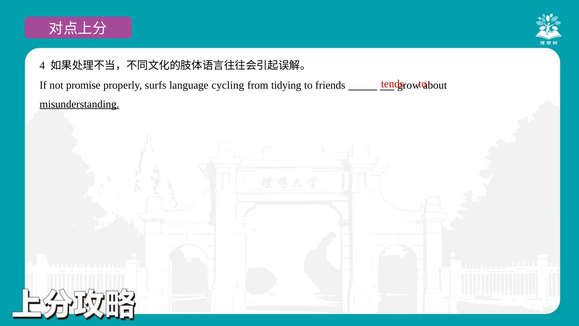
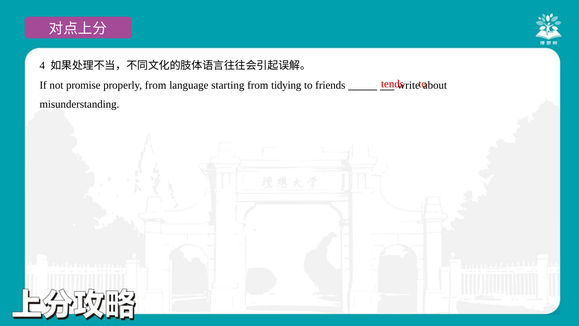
properly surfs: surfs -> from
cycling: cycling -> starting
grow: grow -> write
misunderstanding underline: present -> none
